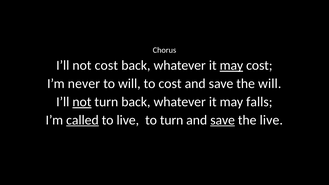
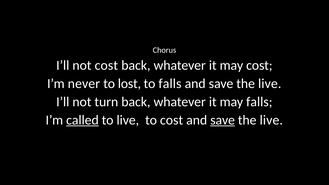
may at (231, 65) underline: present -> none
to will: will -> lost
to cost: cost -> falls
will at (270, 84): will -> live
not at (82, 102) underline: present -> none
to turn: turn -> cost
